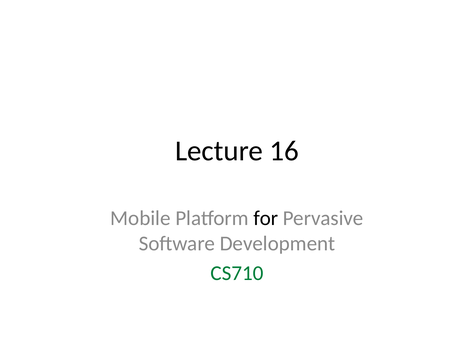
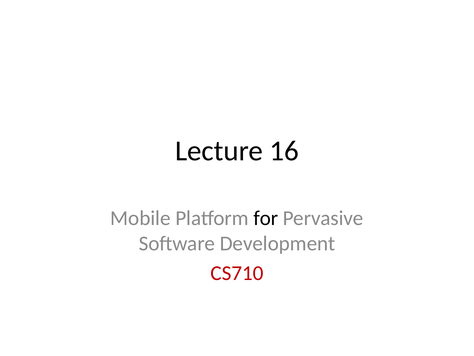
CS710 colour: green -> red
